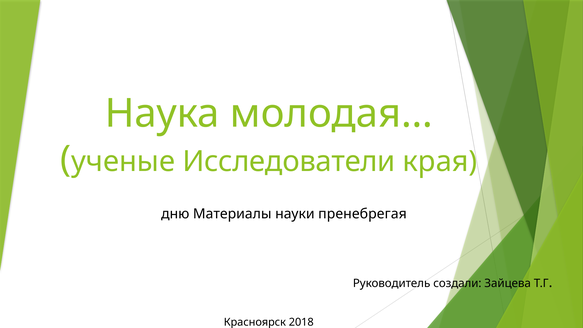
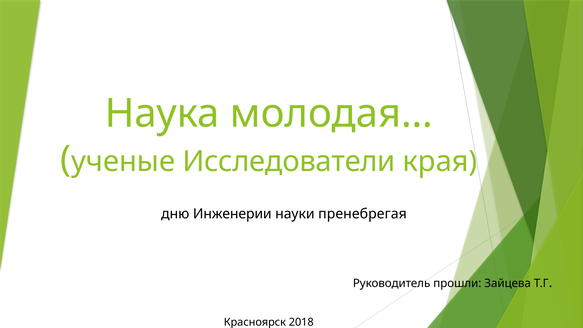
Материалы: Материалы -> Инженерии
создали: создали -> прошли
